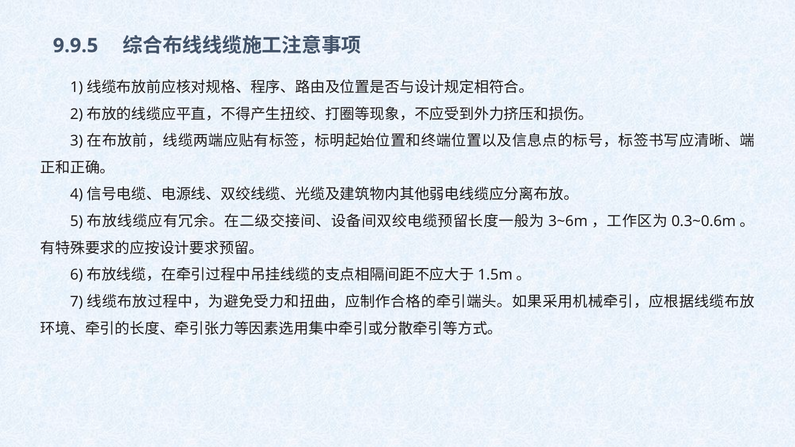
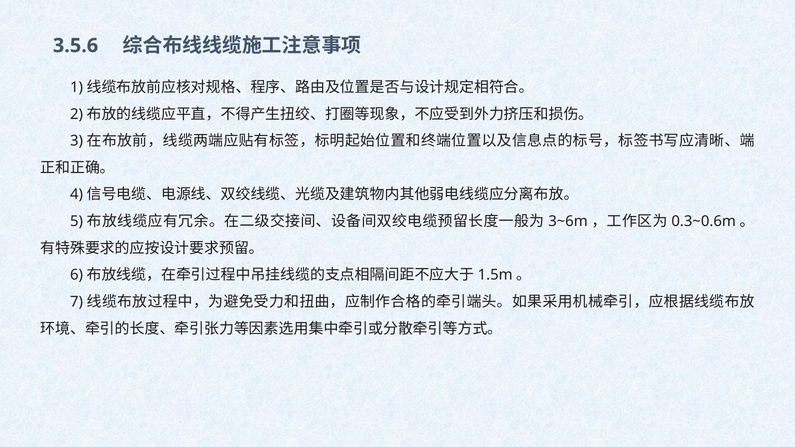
9.9.5: 9.9.5 -> 3.5.6
